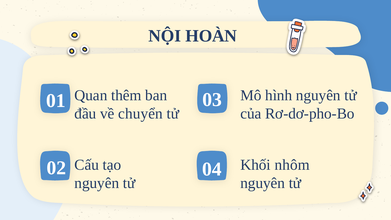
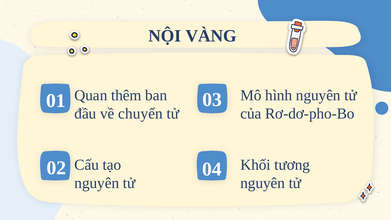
HOÀN: HOÀN -> VÀNG
nhôm: nhôm -> tương
